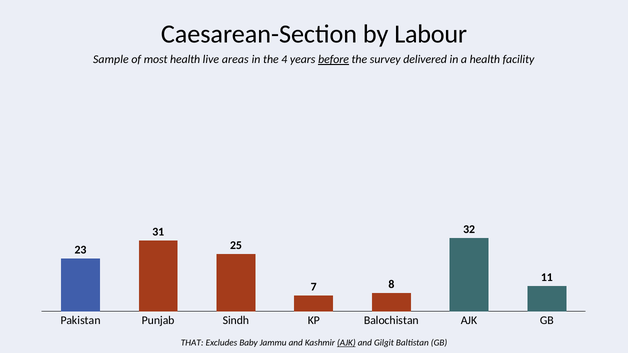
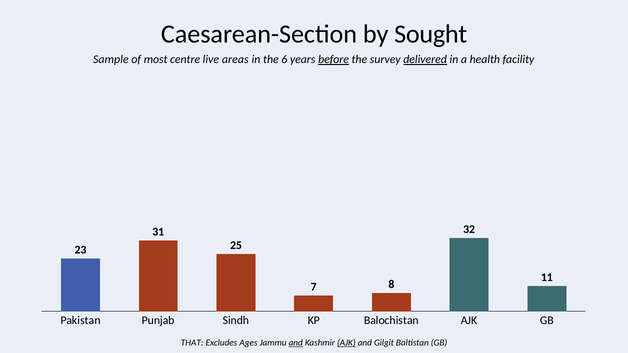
Labour: Labour -> Sought
most health: health -> centre
4: 4 -> 6
delivered underline: none -> present
Baby: Baby -> Ages
and at (296, 343) underline: none -> present
